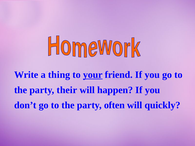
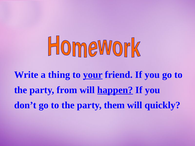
their: their -> from
happen underline: none -> present
often: often -> them
